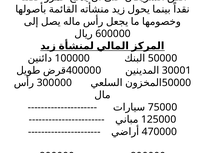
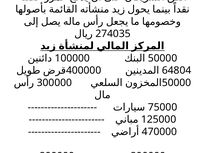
600000: 600000 -> 274035
30001: 30001 -> 64804
